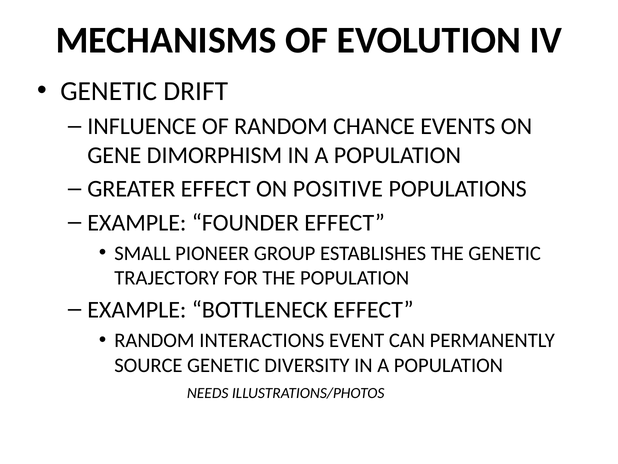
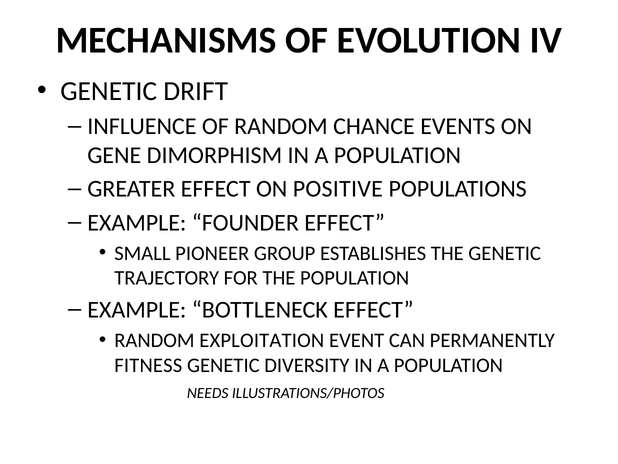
INTERACTIONS: INTERACTIONS -> EXPLOITATION
SOURCE: SOURCE -> FITNESS
